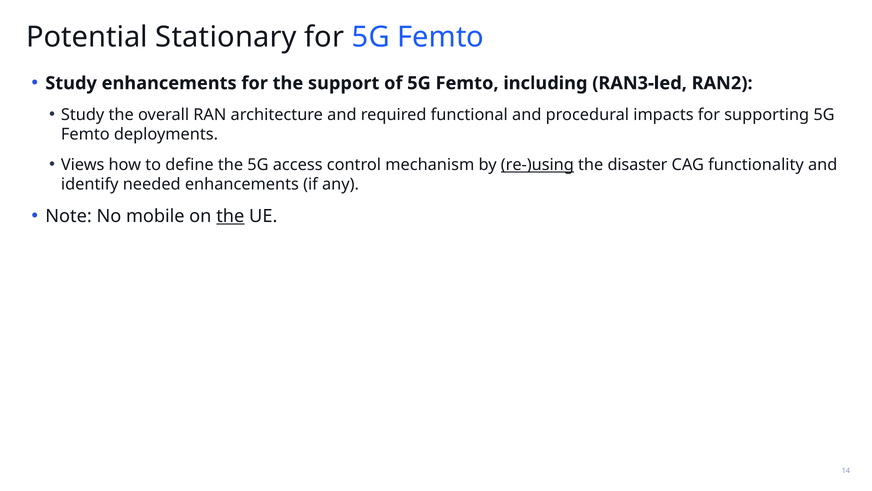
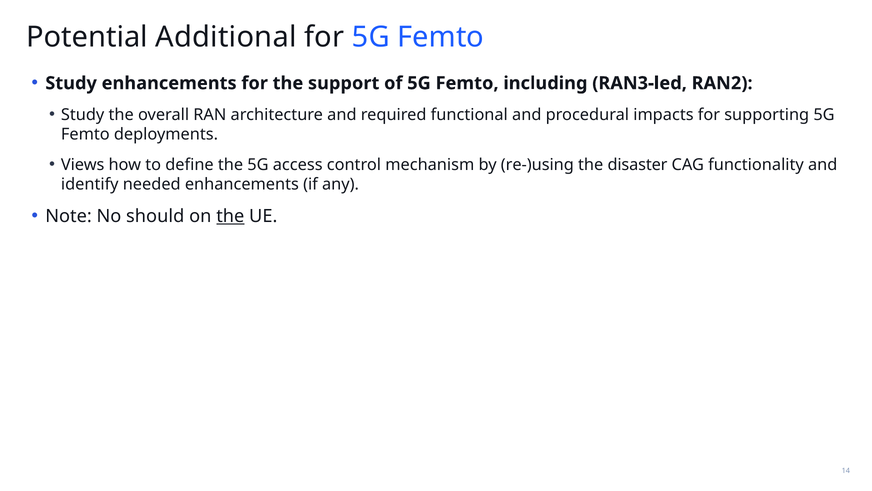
Stationary: Stationary -> Additional
re-)using underline: present -> none
mobile: mobile -> should
